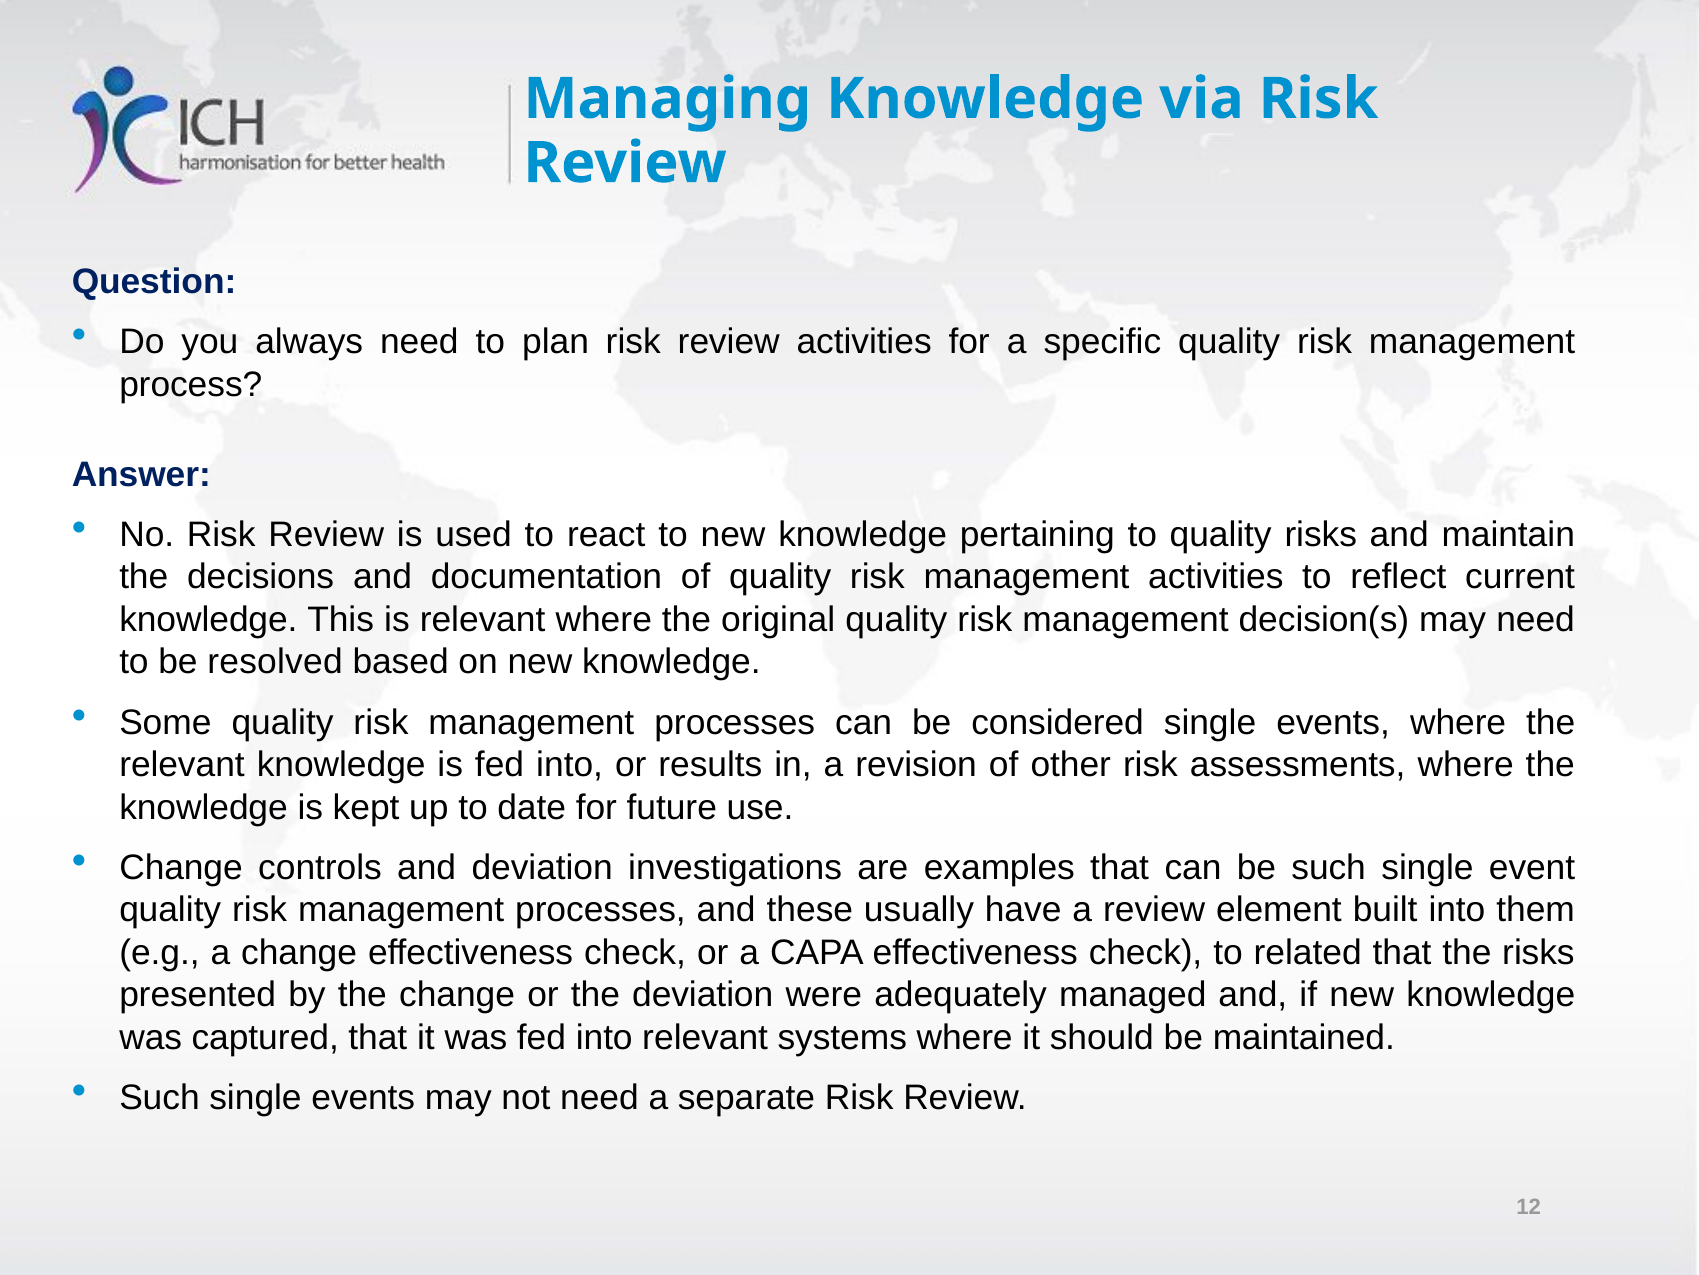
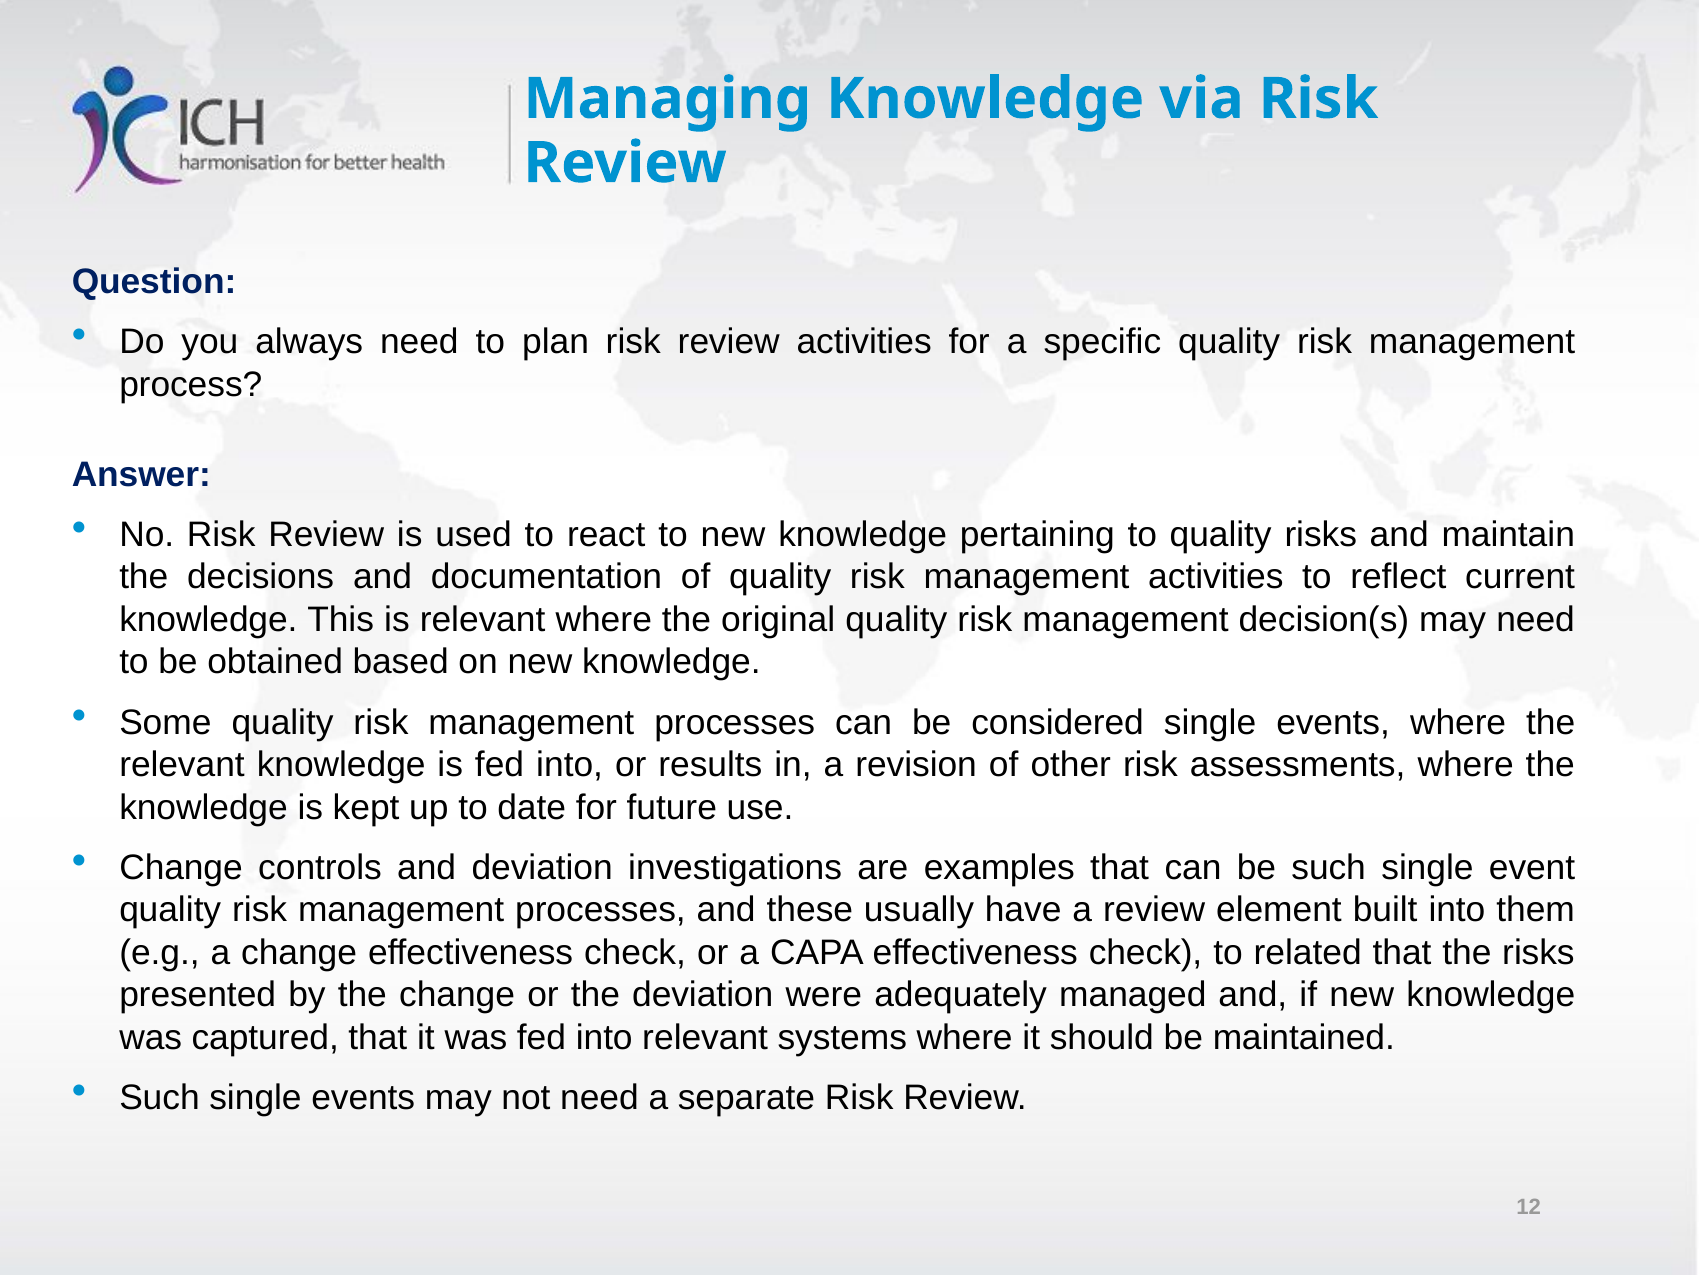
resolved: resolved -> obtained
